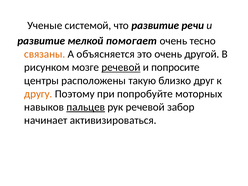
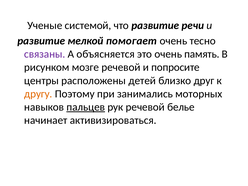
связаны colour: orange -> purple
другой: другой -> память
речевой at (121, 67) underline: present -> none
такую: такую -> детей
попробуйте: попробуйте -> занимались
забор: забор -> белье
